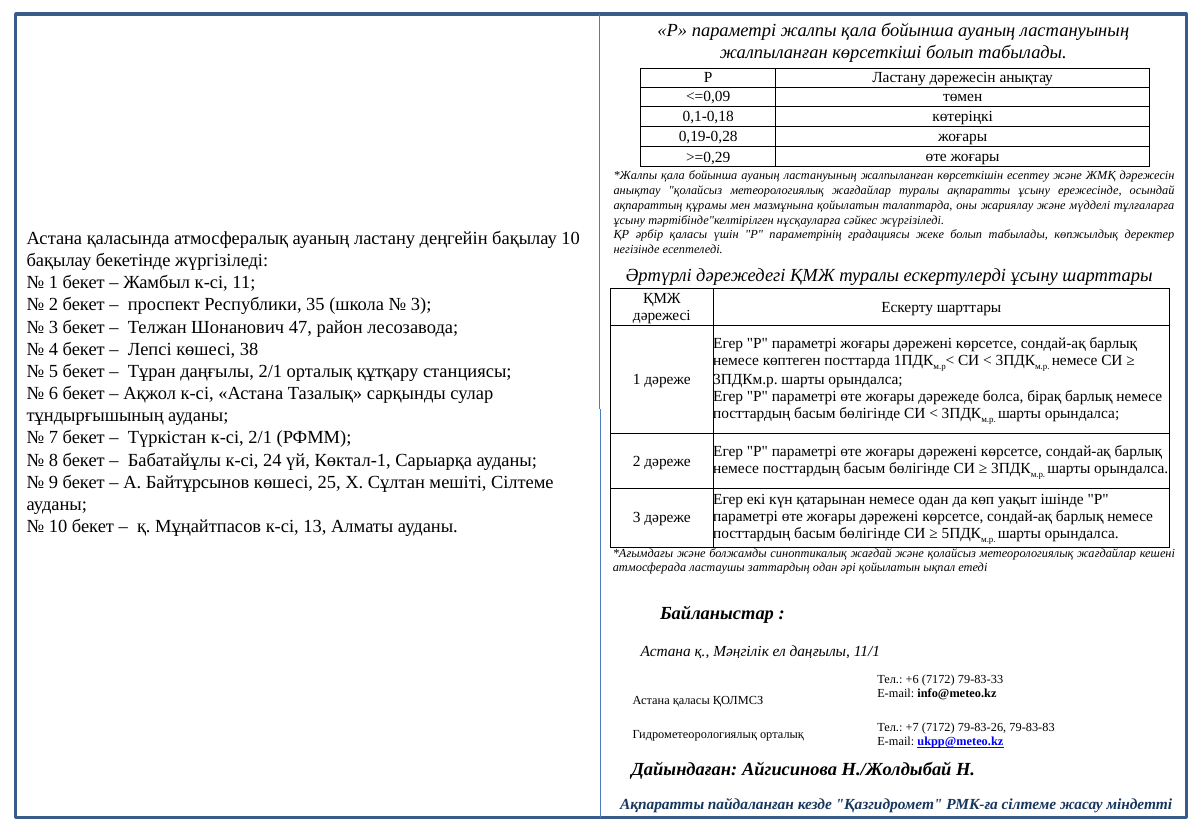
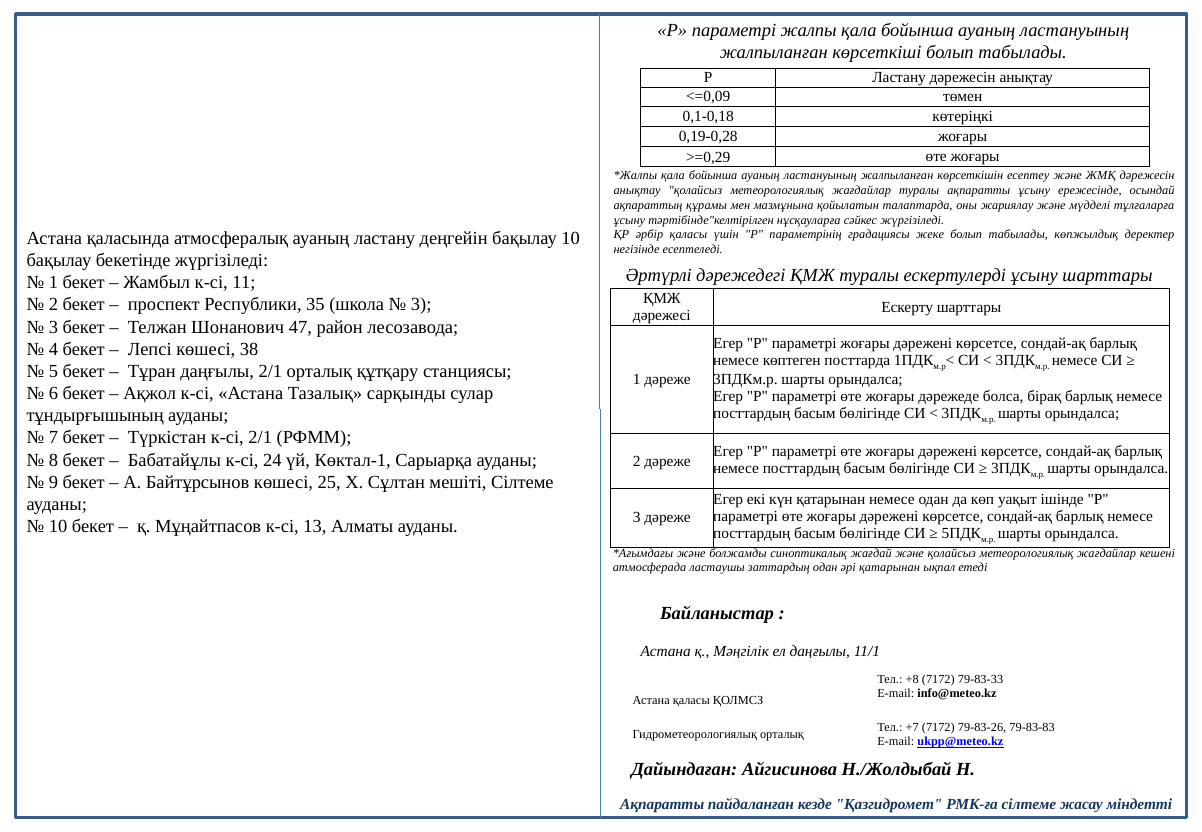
әрі қойылатын: қойылатын -> қатарынан
+6: +6 -> +8
